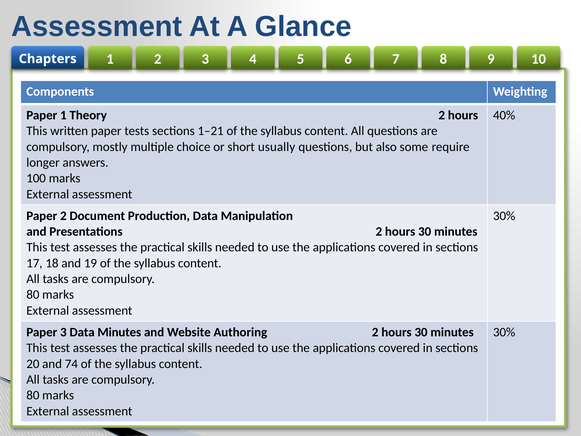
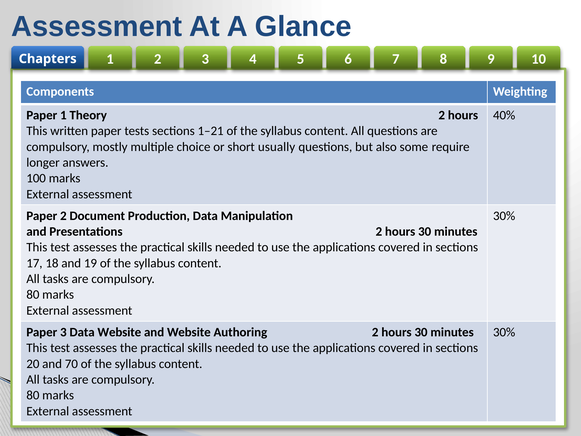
Data Minutes: Minutes -> Website
74: 74 -> 70
